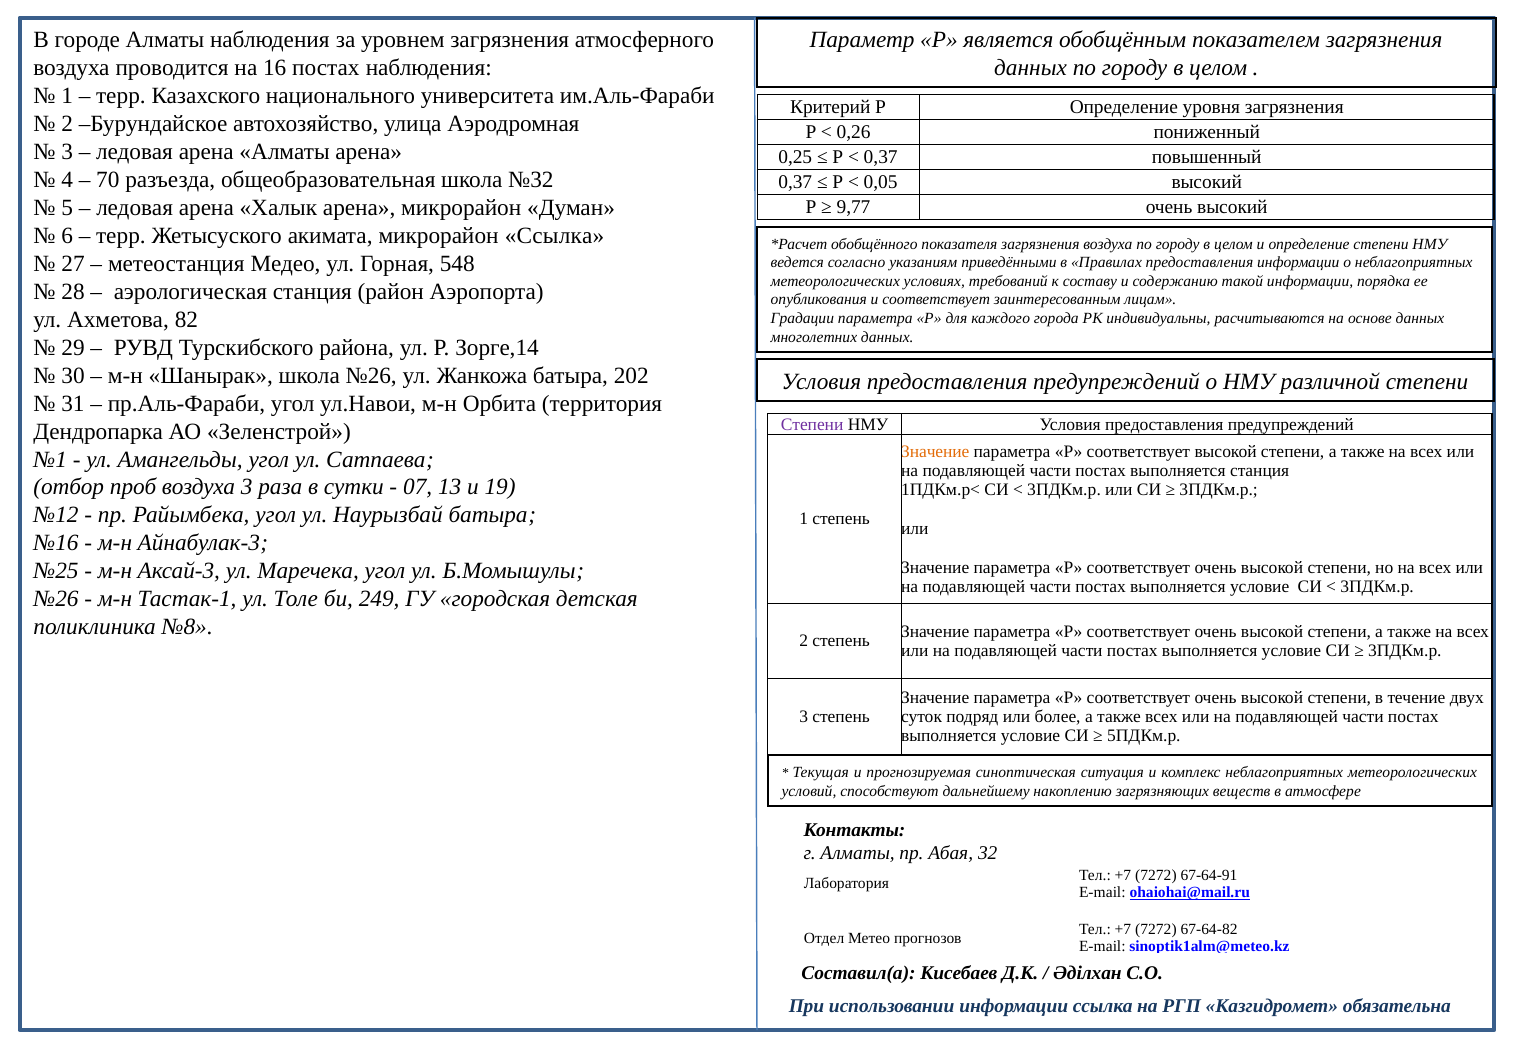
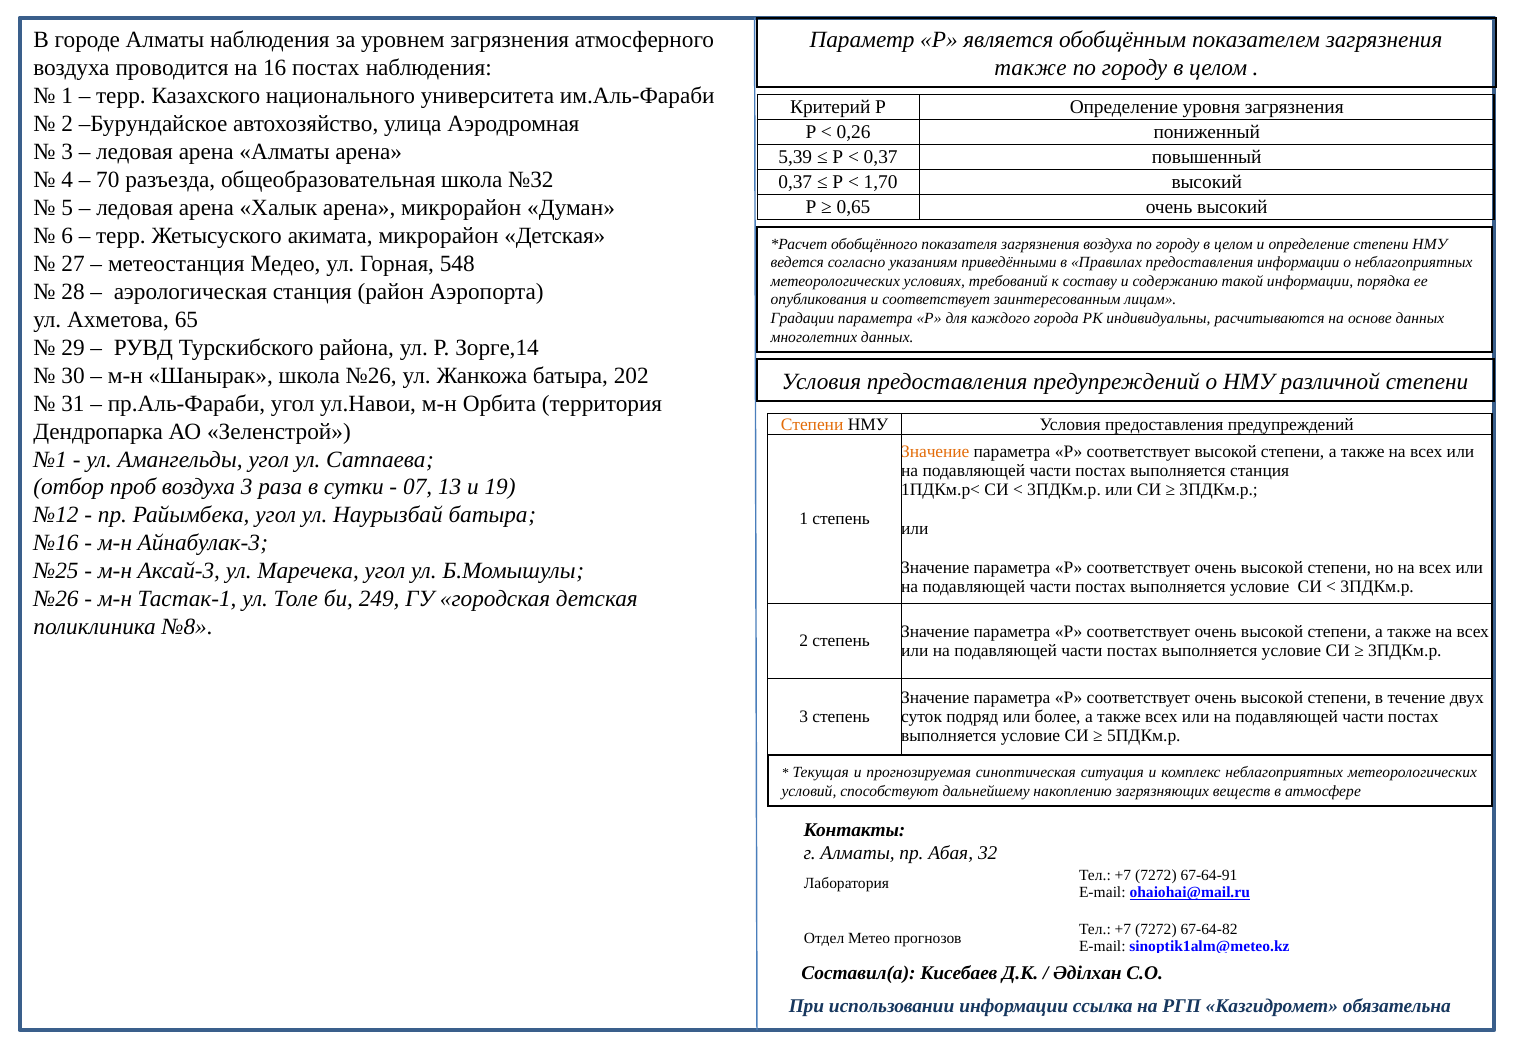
данных at (1031, 68): данных -> также
0,25: 0,25 -> 5,39
0,05: 0,05 -> 1,70
9,77: 9,77 -> 0,65
микрорайон Ссылка: Ссылка -> Детская
82: 82 -> 65
Степени at (812, 425) colour: purple -> orange
